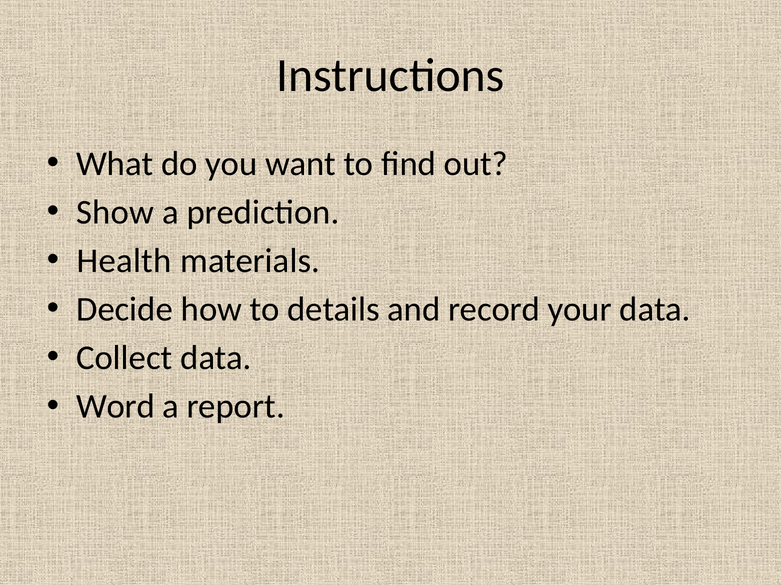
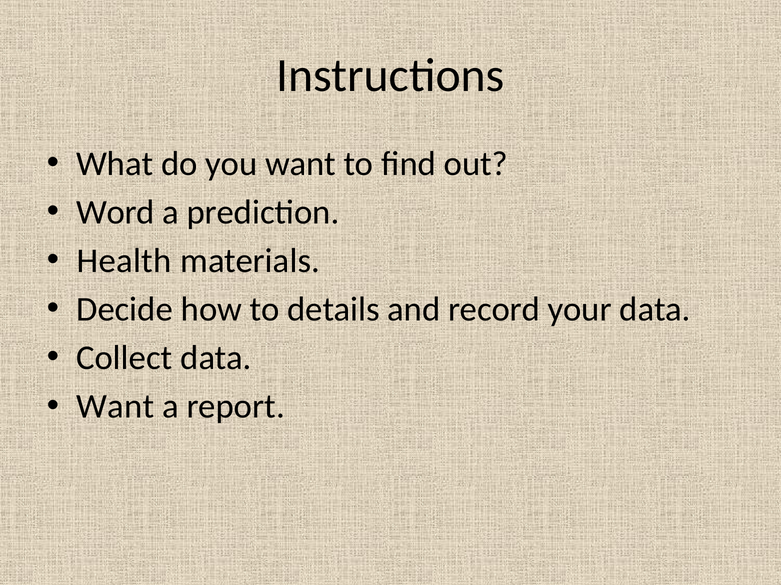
Show: Show -> Word
Word at (115, 407): Word -> Want
